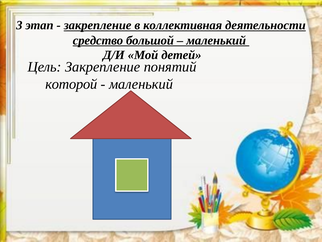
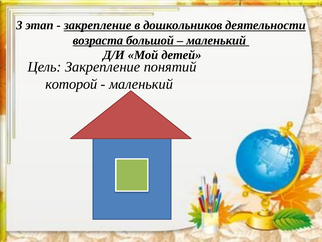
коллективная: коллективная -> дошкольников
средство: средство -> возраста
